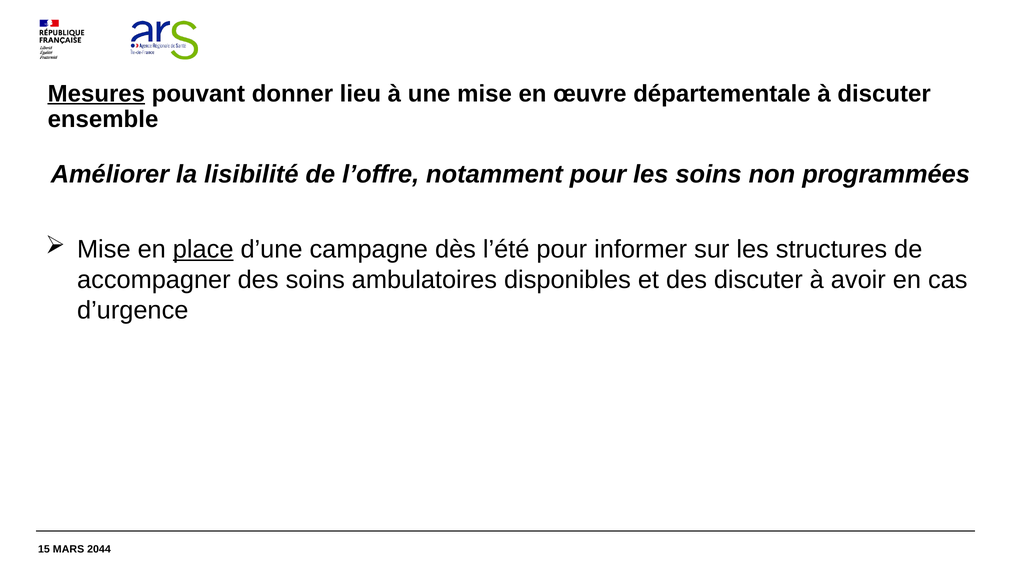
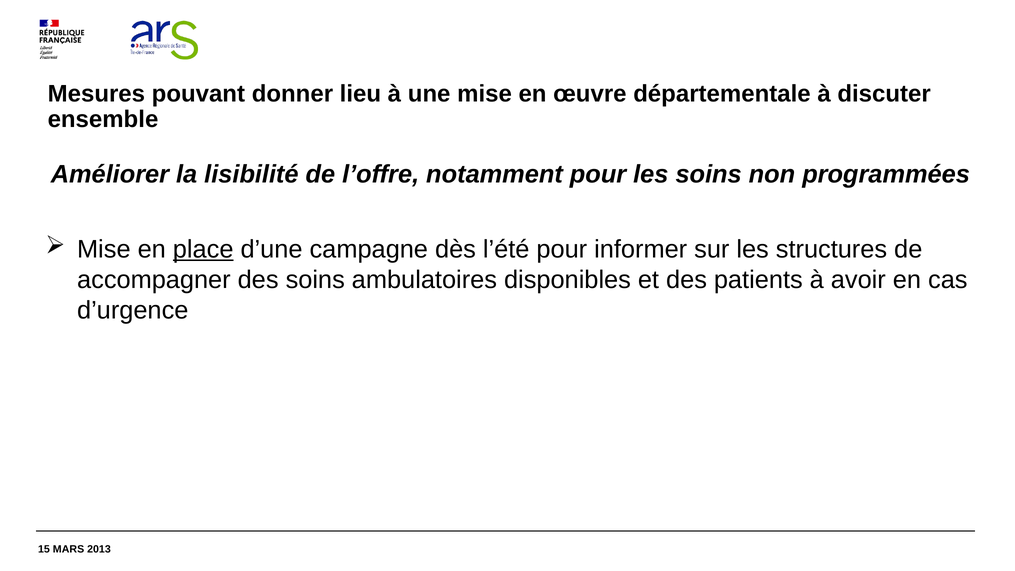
Mesures underline: present -> none
des discuter: discuter -> patients
2044: 2044 -> 2013
